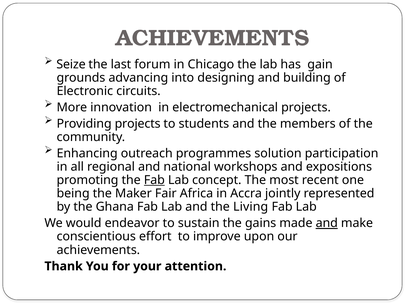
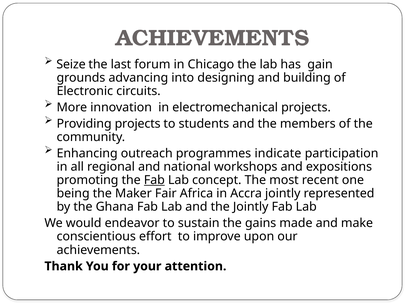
solution: solution -> indicate
the Living: Living -> Jointly
and at (327, 223) underline: present -> none
